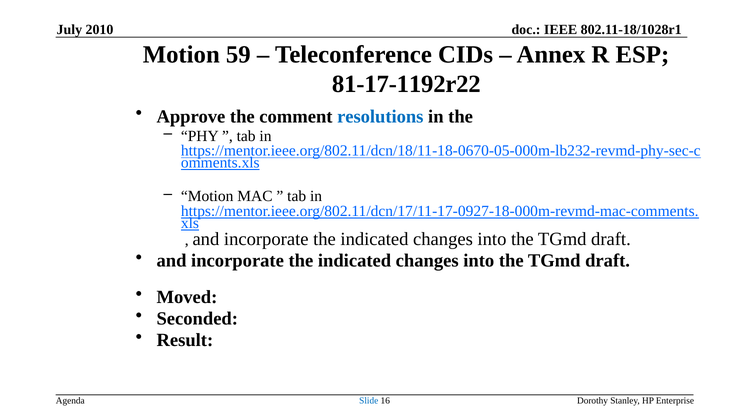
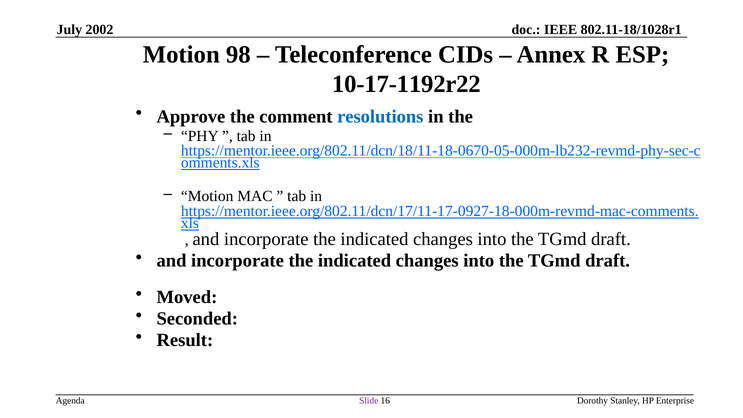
2010: 2010 -> 2002
59: 59 -> 98
81-17-1192r22: 81-17-1192r22 -> 10-17-1192r22
Slide colour: blue -> purple
